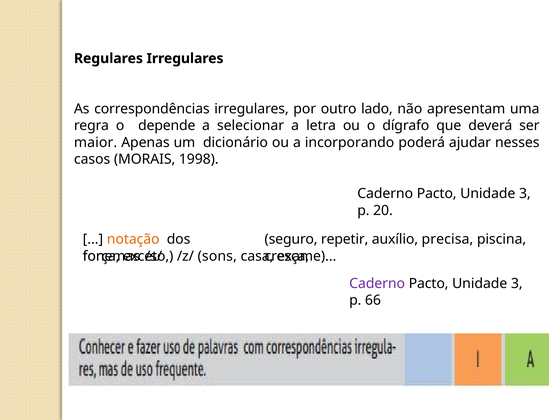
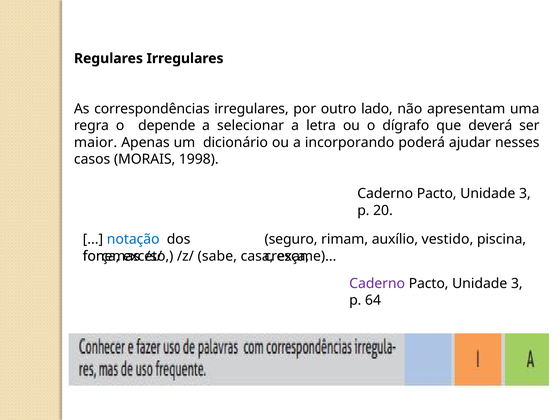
notação colour: orange -> blue
repetir: repetir -> rimam
precisa: precisa -> vestido
sons: sons -> sabe
66: 66 -> 64
